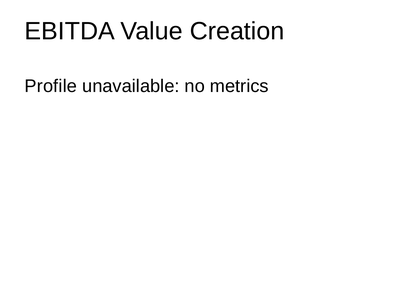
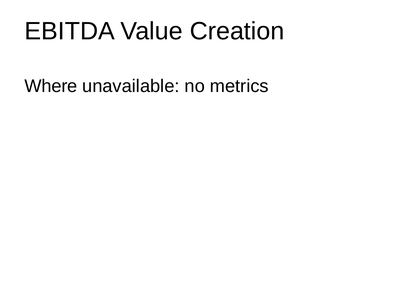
Profile: Profile -> Where
